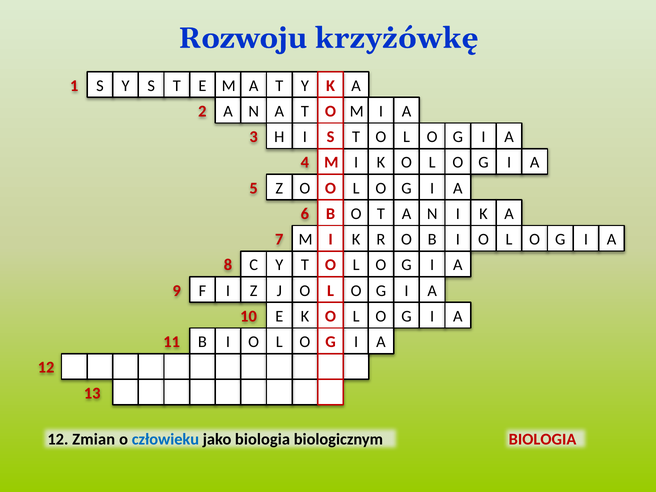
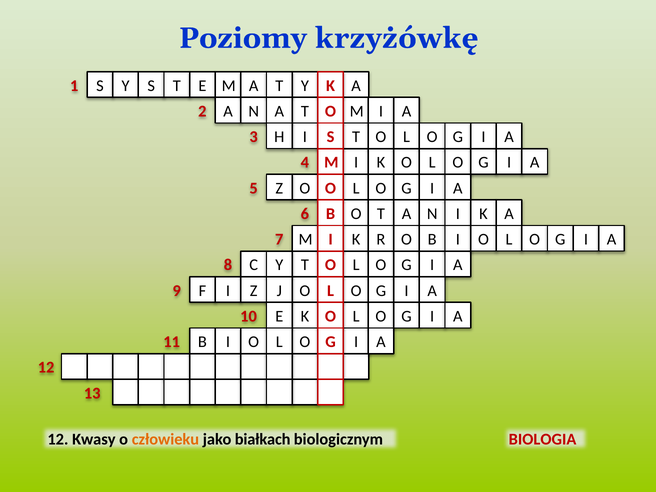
Rozwoju: Rozwoju -> Poziomy
Zmian: Zmian -> Kwasy
człowieku colour: blue -> orange
jako biologia: biologia -> białkach
